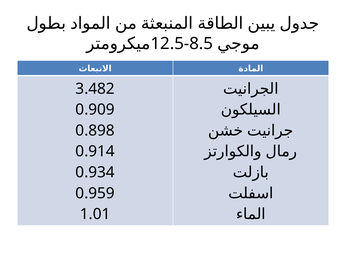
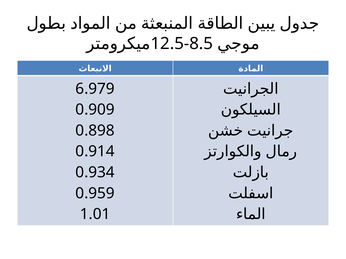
3.482: 3.482 -> 6.979
